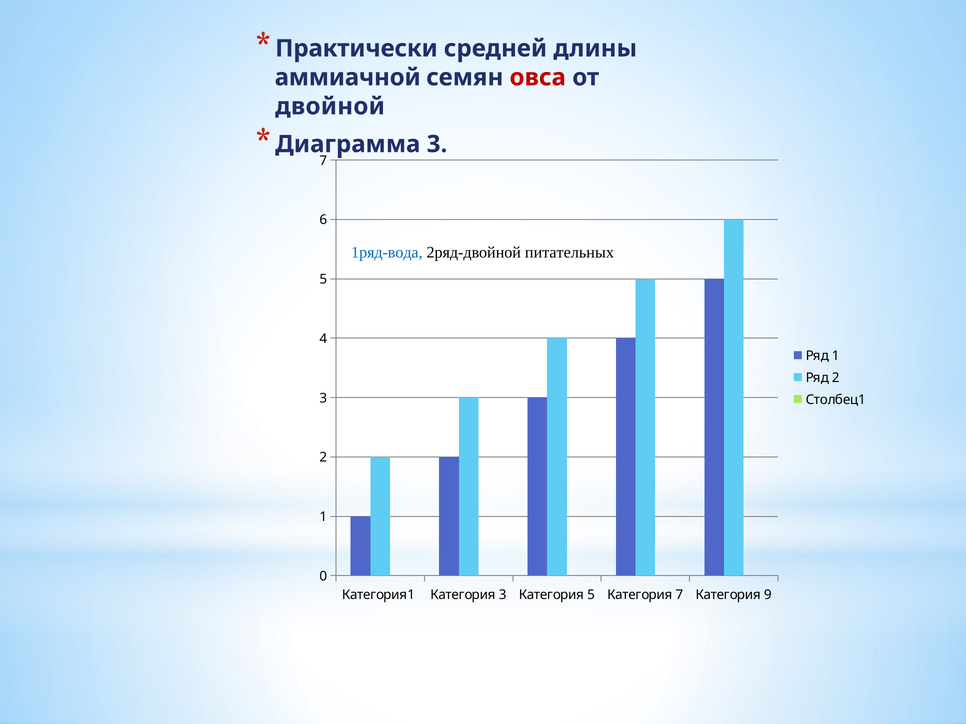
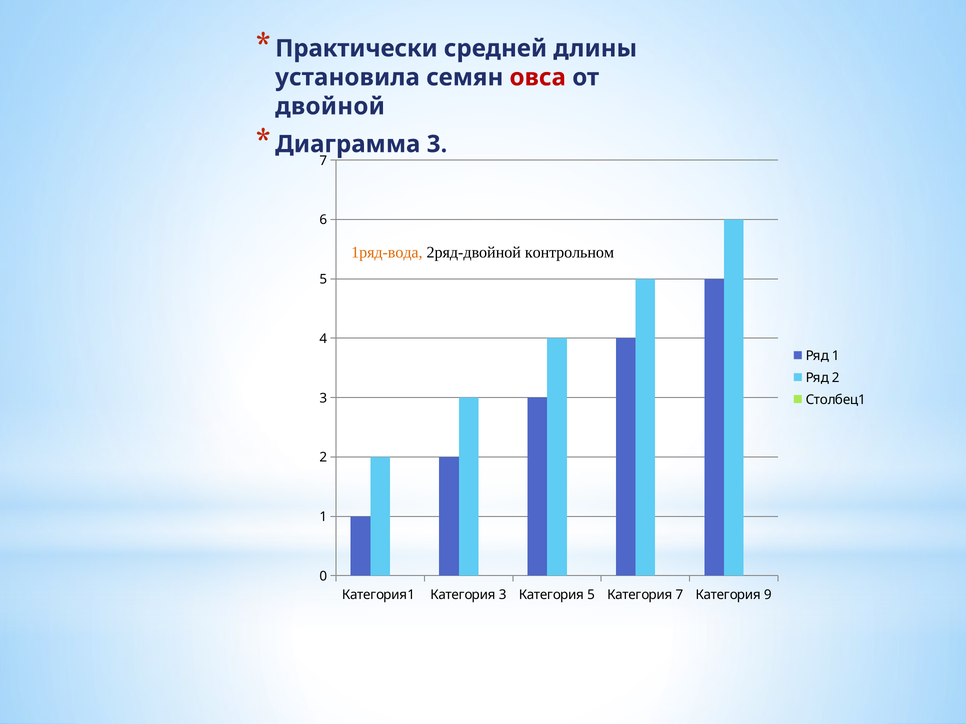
аммиачной: аммиачной -> установила
1ряд-вода colour: blue -> orange
питательных: питательных -> контрольном
